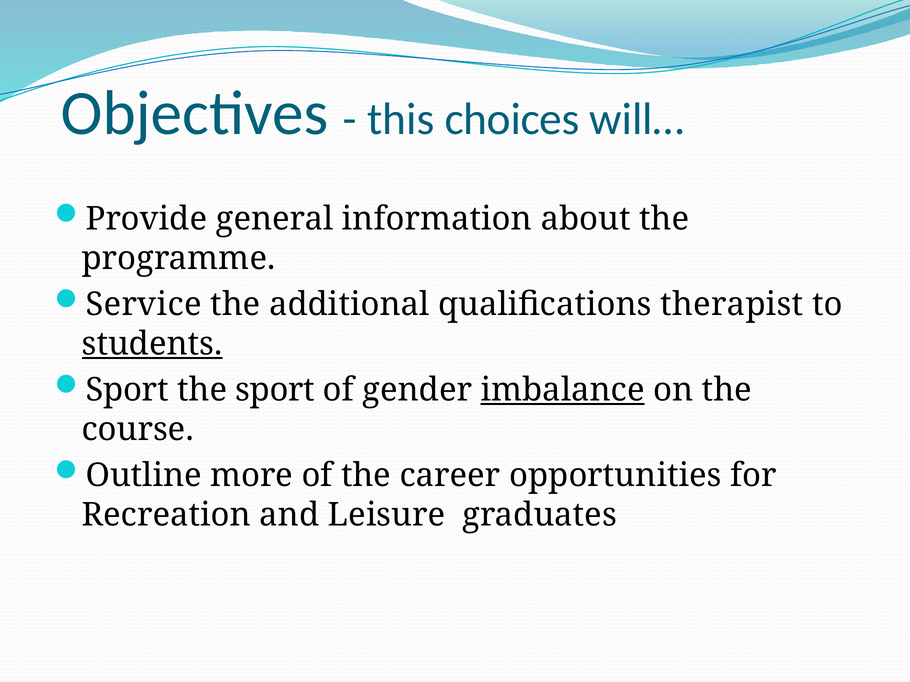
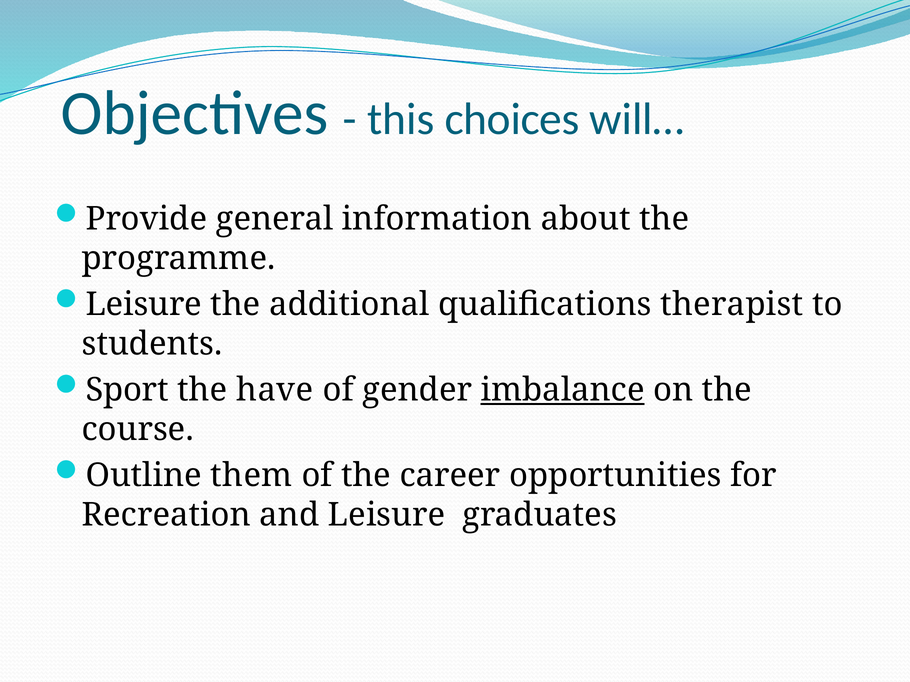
Service at (144, 305): Service -> Leisure
students underline: present -> none
the sport: sport -> have
more: more -> them
